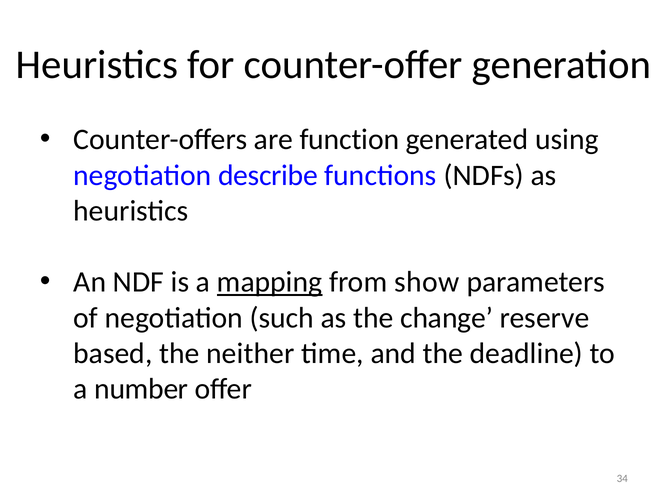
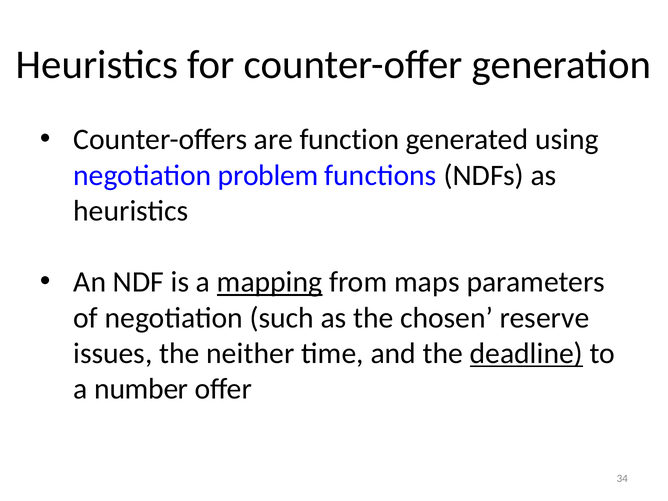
describe: describe -> problem
show: show -> maps
change: change -> chosen
based: based -> issues
deadline underline: none -> present
